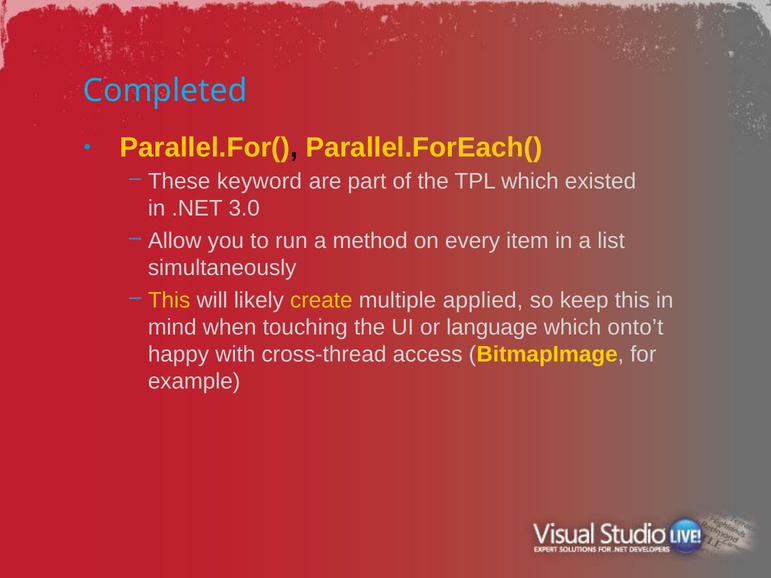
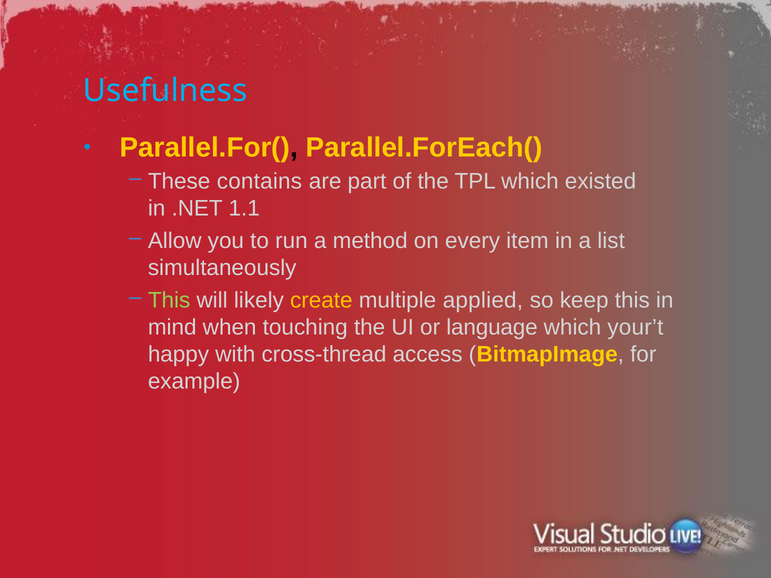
Completed: Completed -> Usefulness
keyword: keyword -> contains
3.0: 3.0 -> 1.1
This at (169, 301) colour: yellow -> light green
onto’t: onto’t -> your’t
